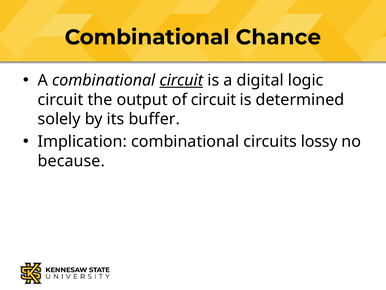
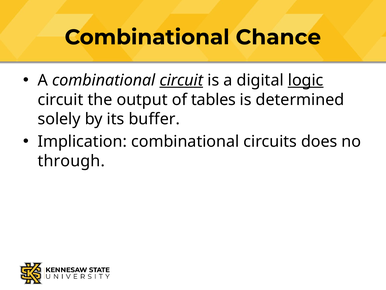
logic underline: none -> present
of circuit: circuit -> tables
lossy: lossy -> does
because: because -> through
